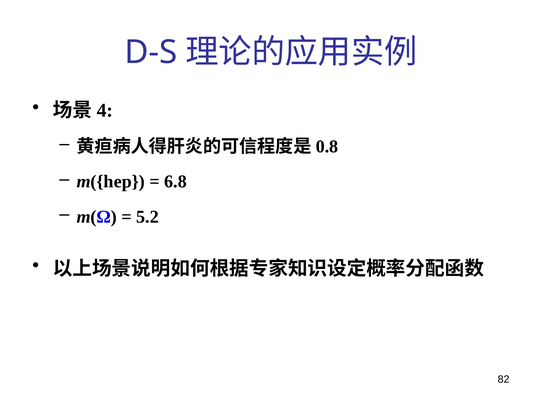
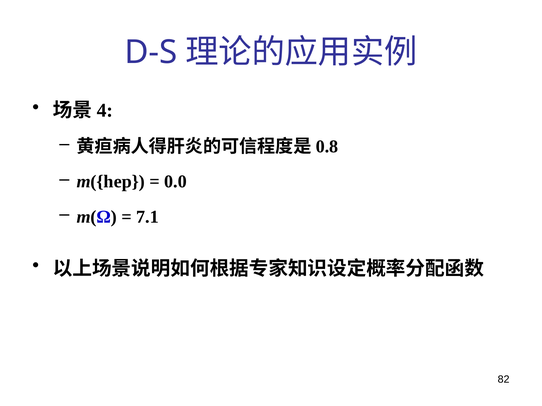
6.8: 6.8 -> 0.0
5.2: 5.2 -> 7.1
